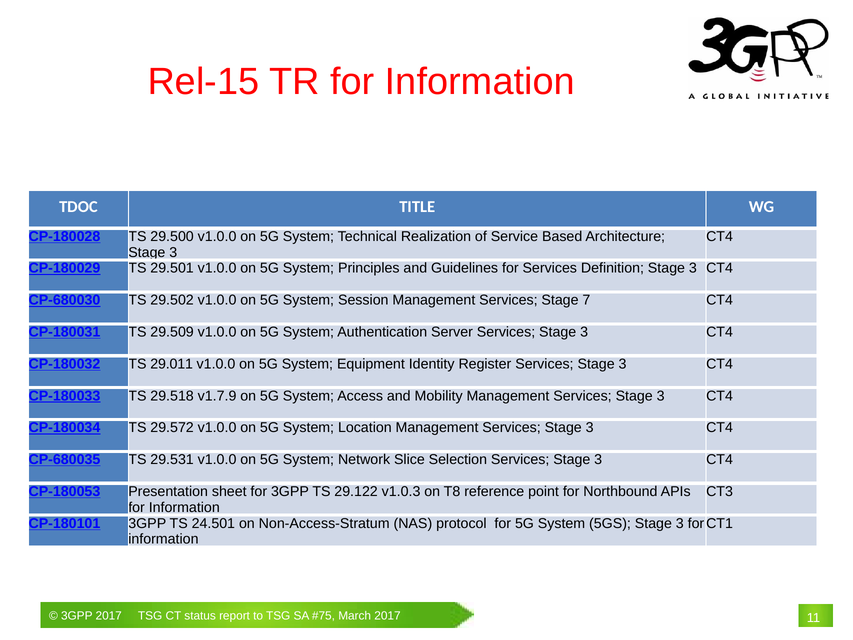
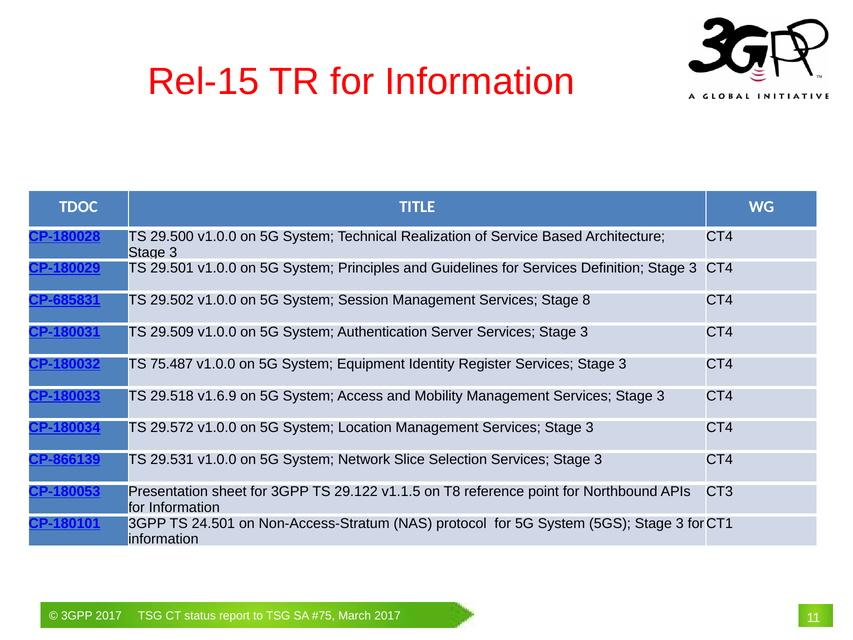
CP-680030: CP-680030 -> CP-685831
7: 7 -> 8
29.011: 29.011 -> 75.487
v1.7.9: v1.7.9 -> v1.6.9
CP-680035: CP-680035 -> CP-866139
v1.0.3: v1.0.3 -> v1.1.5
